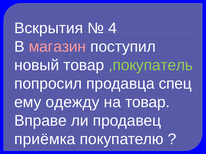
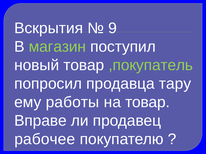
4: 4 -> 9
магазин colour: pink -> light green
спец: спец -> тару
одежду: одежду -> работы
приёмка: приёмка -> рабочее
